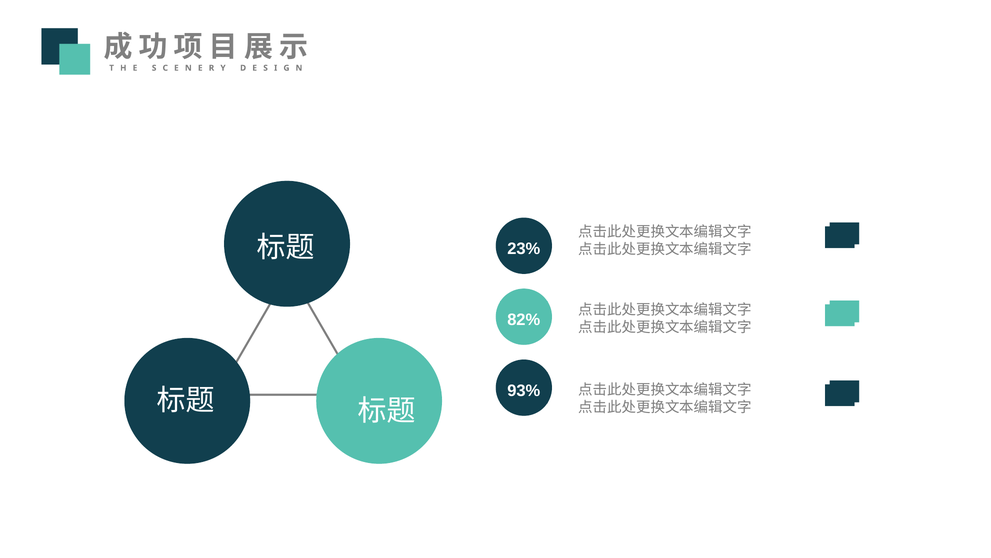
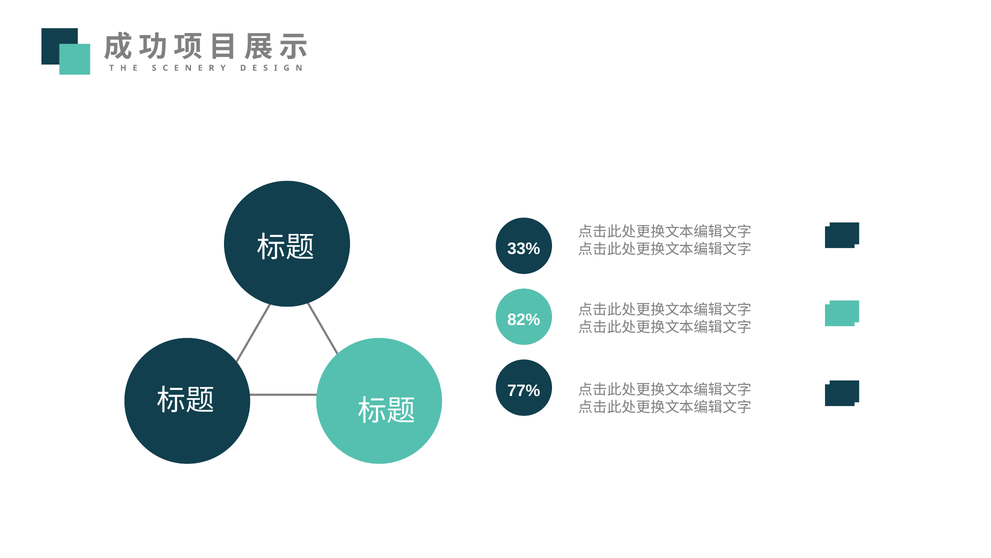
23%: 23% -> 33%
93%: 93% -> 77%
